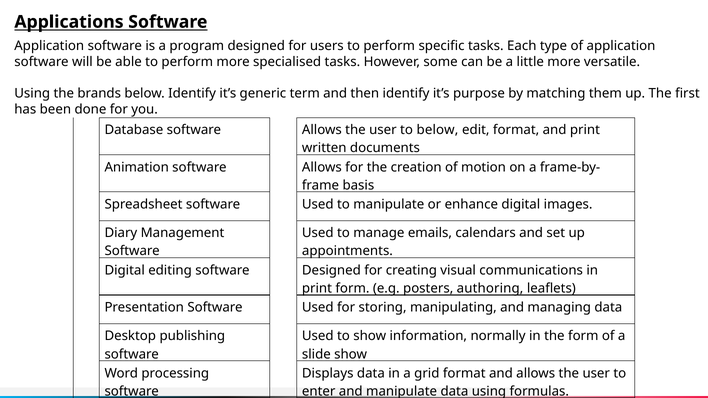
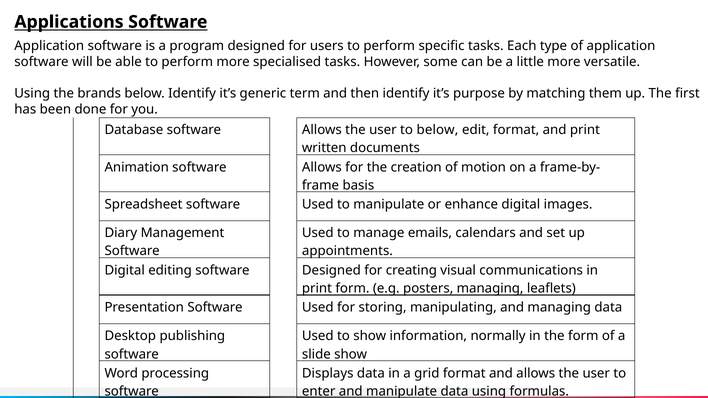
posters authoring: authoring -> managing
